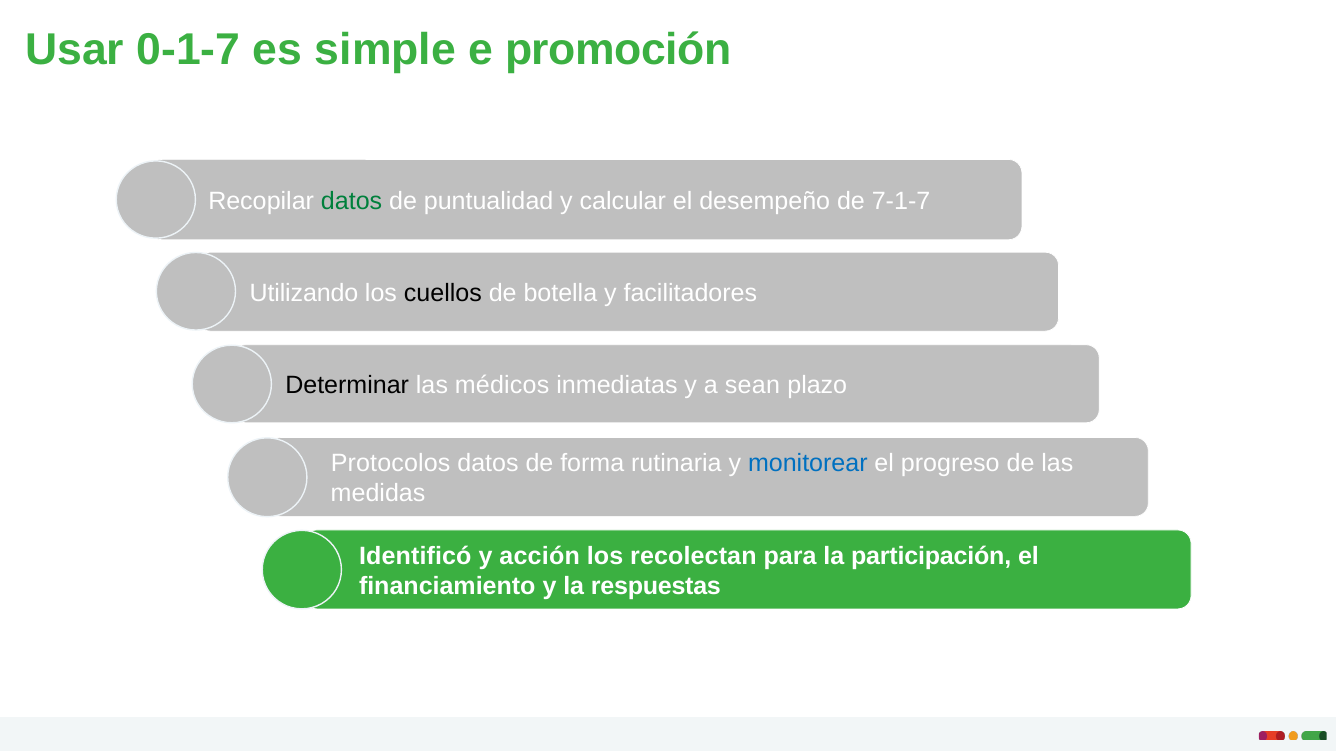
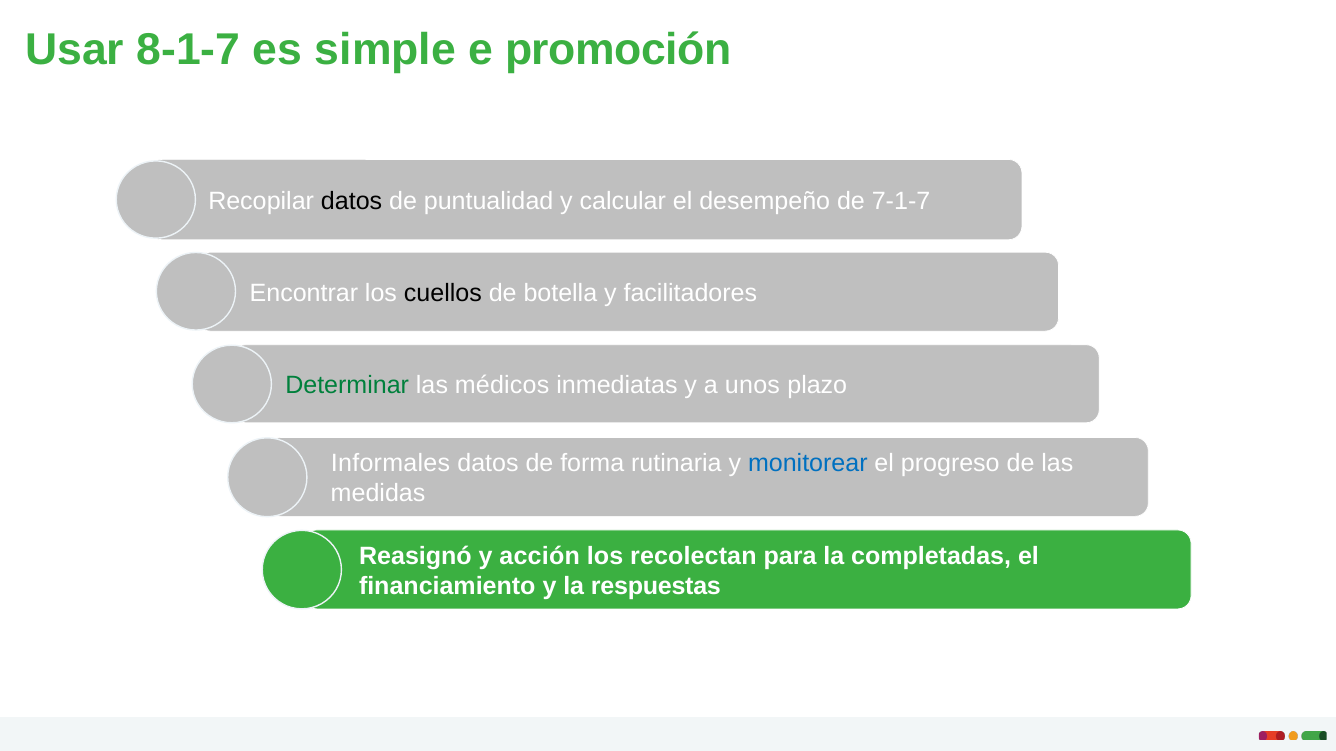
0-1-7: 0-1-7 -> 8-1-7
datos at (352, 201) colour: green -> black
Utilizando: Utilizando -> Encontrar
Determinar colour: black -> green
sean: sean -> unos
Protocolos: Protocolos -> Informales
Identificó: Identificó -> Reasignó
participación: participación -> completadas
